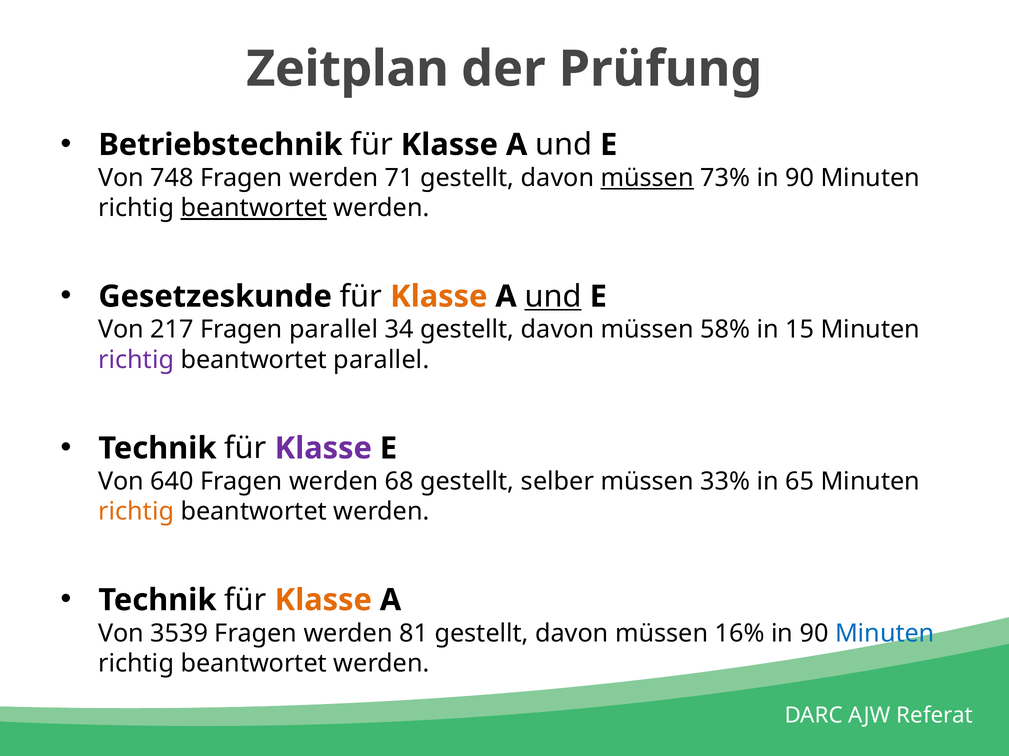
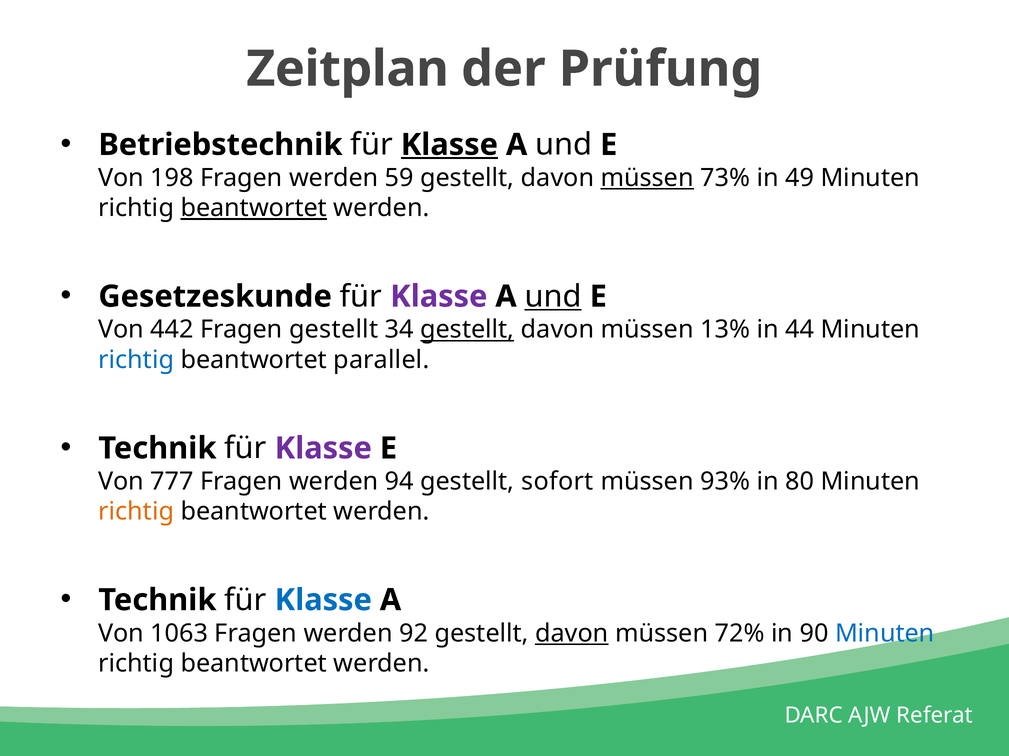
Klasse at (449, 145) underline: none -> present
748: 748 -> 198
71: 71 -> 59
73% in 90: 90 -> 49
Klasse at (439, 297) colour: orange -> purple
217: 217 -> 442
Fragen parallel: parallel -> gestellt
gestellt at (467, 330) underline: none -> present
58%: 58% -> 13%
15: 15 -> 44
richtig at (136, 360) colour: purple -> blue
640: 640 -> 777
68: 68 -> 94
selber: selber -> sofort
33%: 33% -> 93%
65: 65 -> 80
Klasse at (323, 601) colour: orange -> blue
3539: 3539 -> 1063
81: 81 -> 92
davon at (572, 634) underline: none -> present
16%: 16% -> 72%
